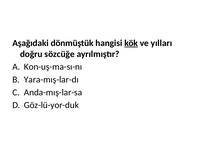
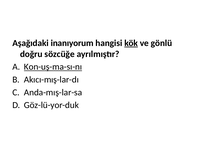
dönmüştük: dönmüştük -> inanıyorum
yılları: yılları -> gönlü
Kon-uş-ma-sı-nı underline: none -> present
Yara-mış-lar-dı: Yara-mış-lar-dı -> Akıcı-mış-lar-dı
